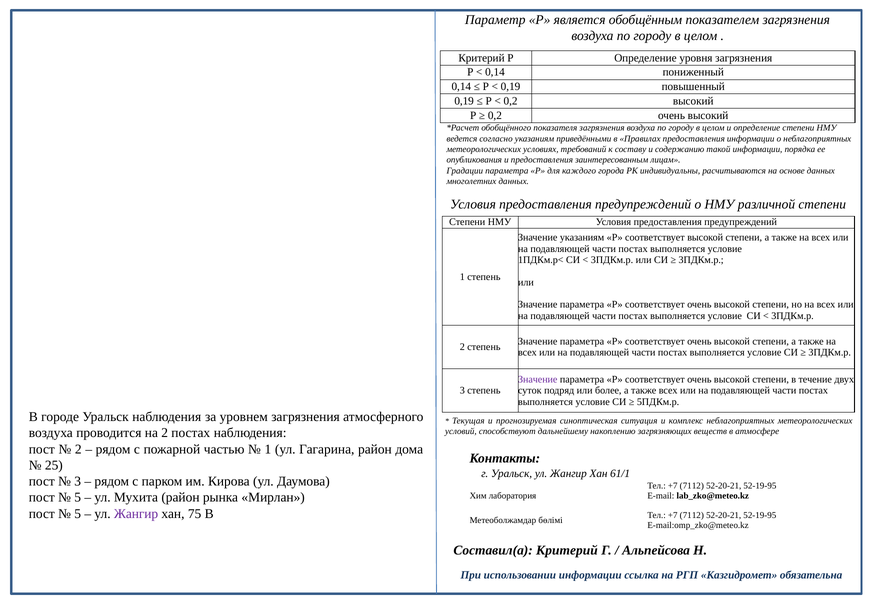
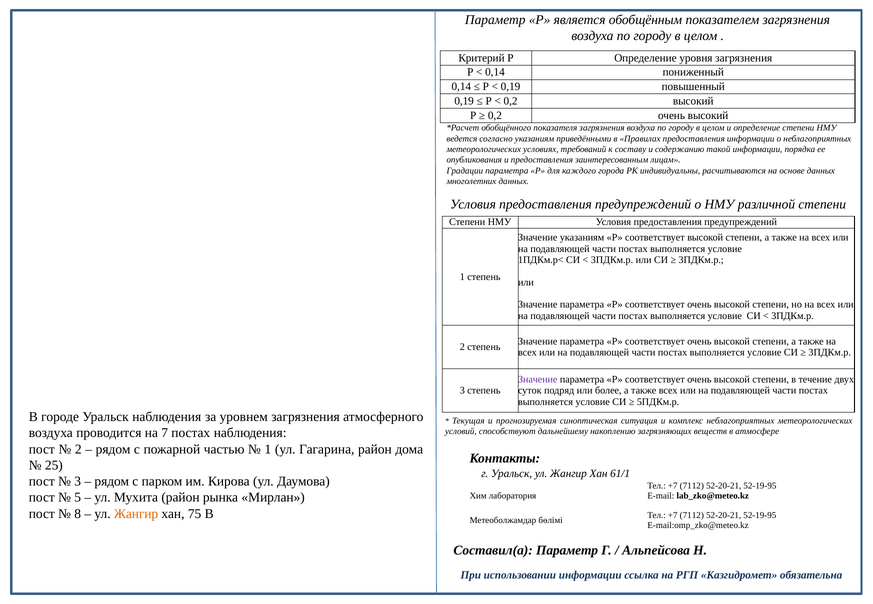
на 2: 2 -> 7
5 at (78, 514): 5 -> 8
Жангир at (136, 514) colour: purple -> orange
Составил(а Критерий: Критерий -> Параметр
